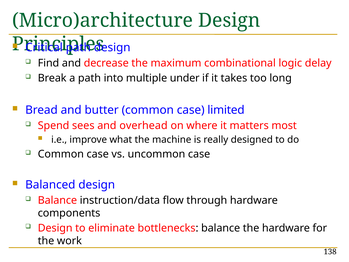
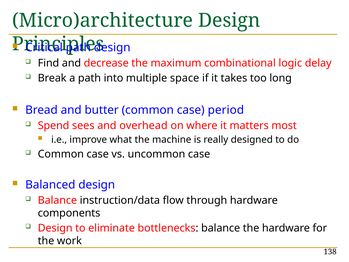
under: under -> space
limited: limited -> period
